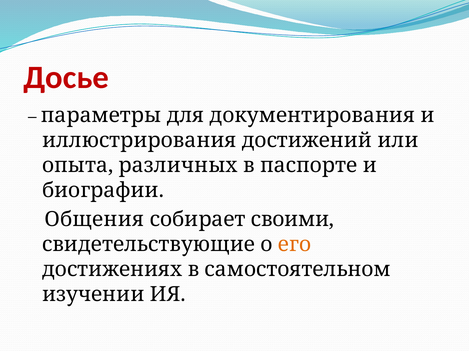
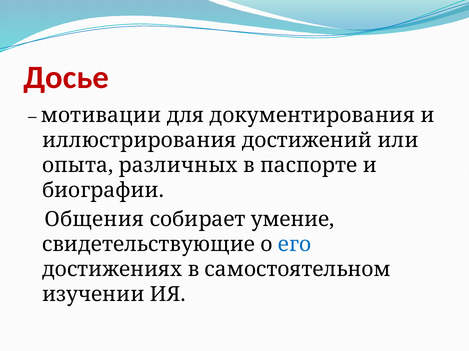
параметры: параметры -> мотивации
своими: своими -> умение
его colour: orange -> blue
